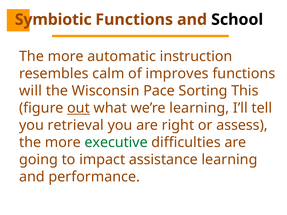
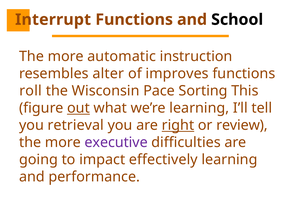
Symbiotic: Symbiotic -> Interrupt
calm: calm -> alter
will: will -> roll
right underline: none -> present
assess: assess -> review
executive colour: green -> purple
assistance: assistance -> effectively
